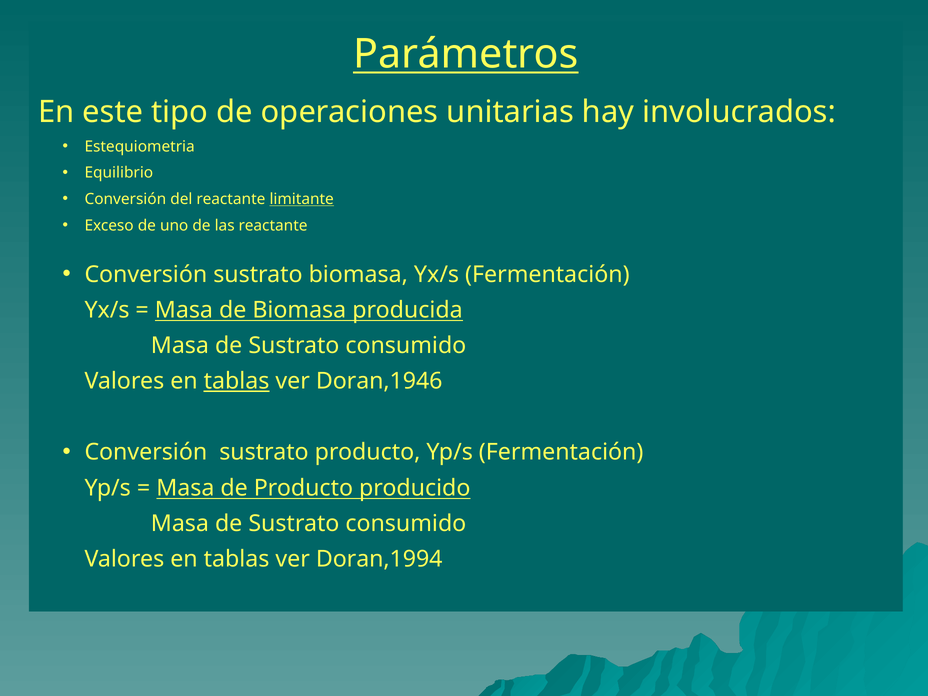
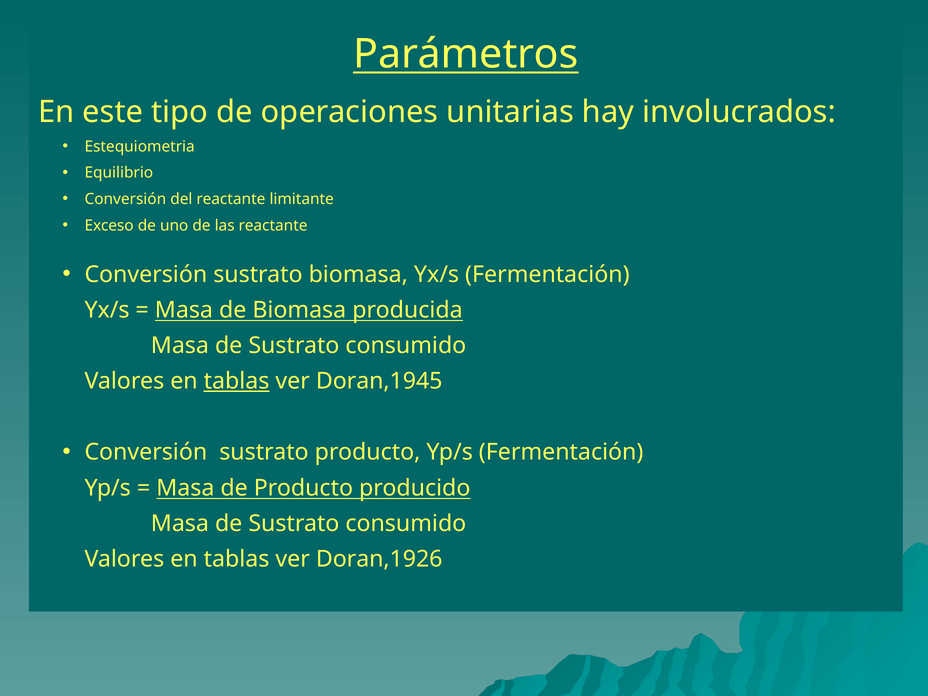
limitante underline: present -> none
Doran,1946: Doran,1946 -> Doran,1945
Doran,1994: Doran,1994 -> Doran,1926
